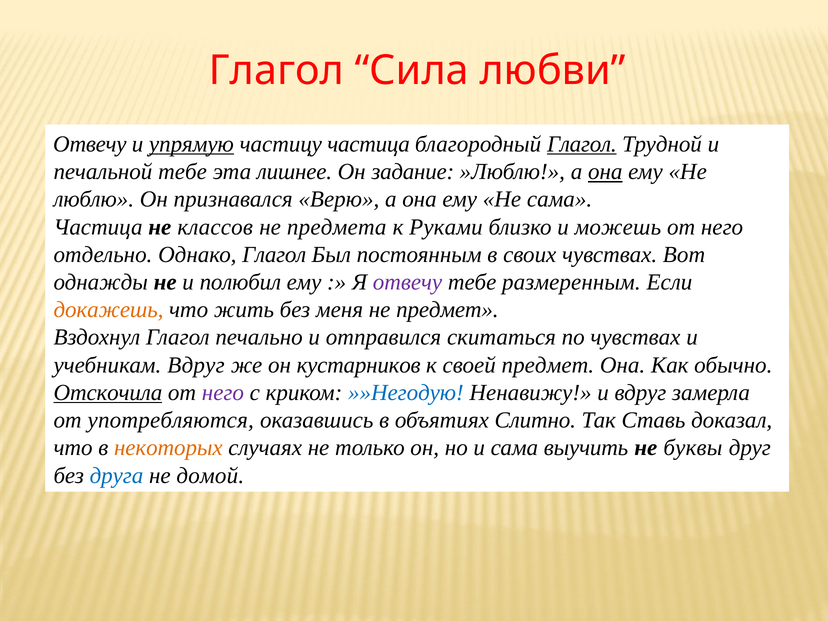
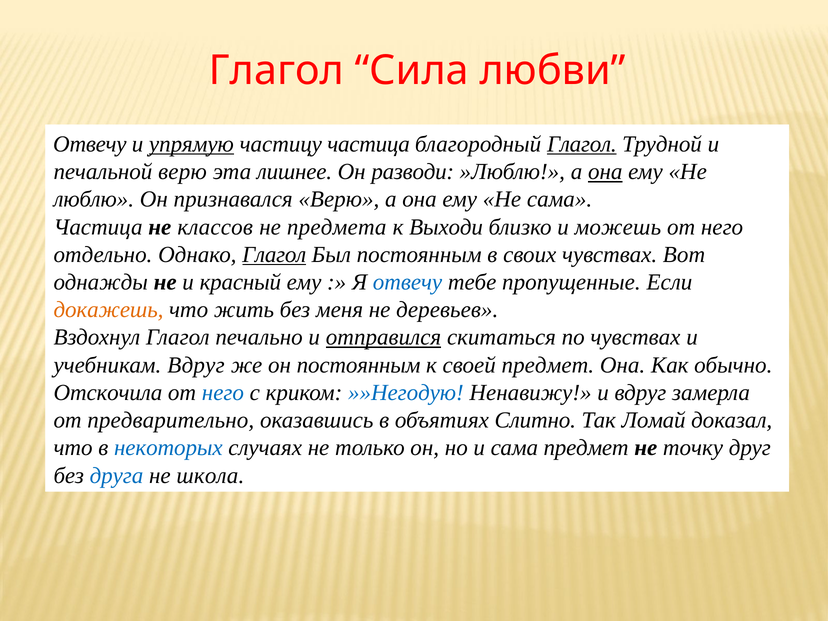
печальной тебе: тебе -> верю
задание: задание -> разводи
Руками: Руками -> Выходи
Глагол at (274, 255) underline: none -> present
полюбил: полюбил -> красный
отвечу at (408, 282) colour: purple -> blue
размеренным: размеренным -> пропущенные
не предмет: предмет -> деревьев
отправился underline: none -> present
он кустарников: кустарников -> постоянным
Отскочила underline: present -> none
него at (223, 393) colour: purple -> blue
употребляются: употребляются -> предварительно
Ставь: Ставь -> Ломай
некоторых colour: orange -> blue
сама выучить: выучить -> предмет
буквы: буквы -> точку
домой: домой -> школа
